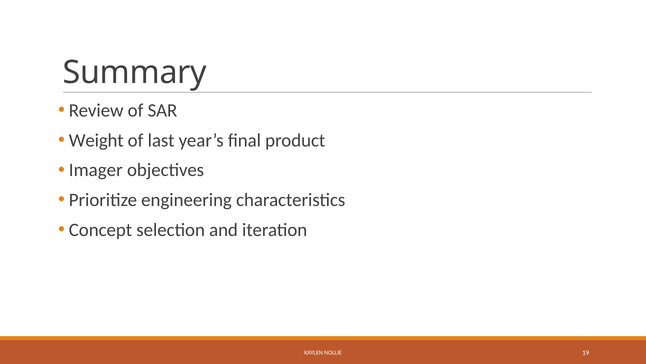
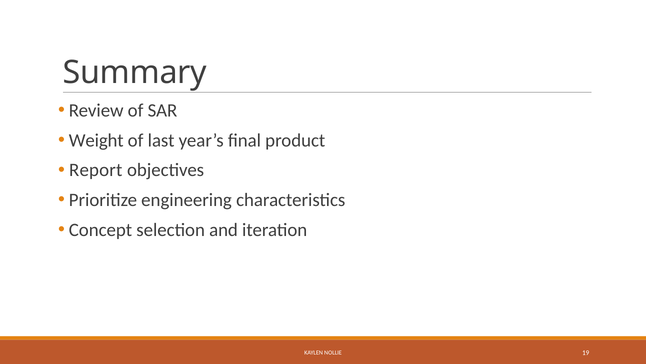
Imager: Imager -> Report
